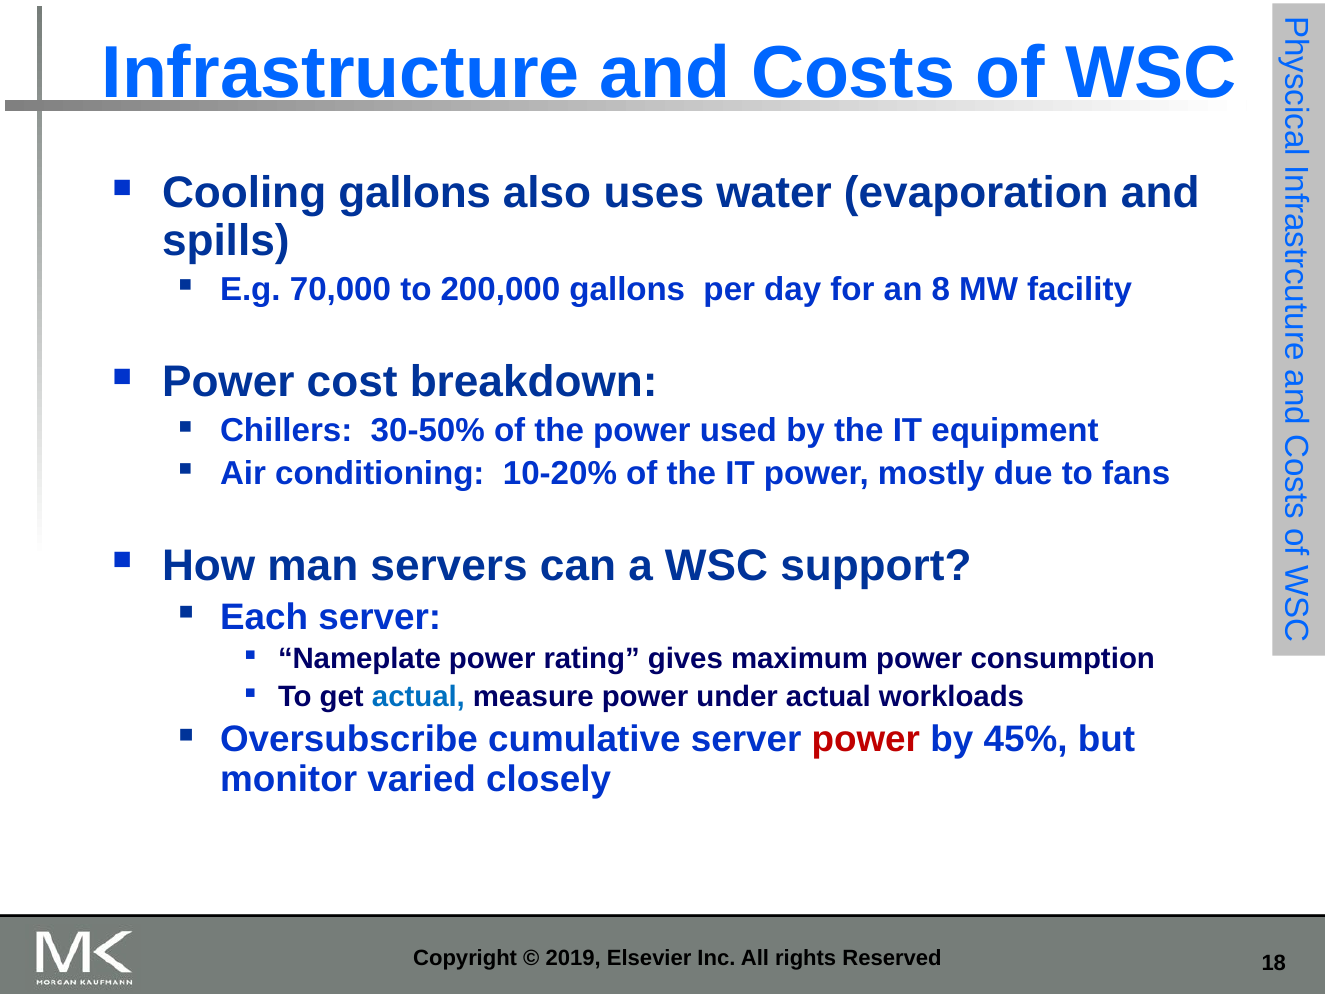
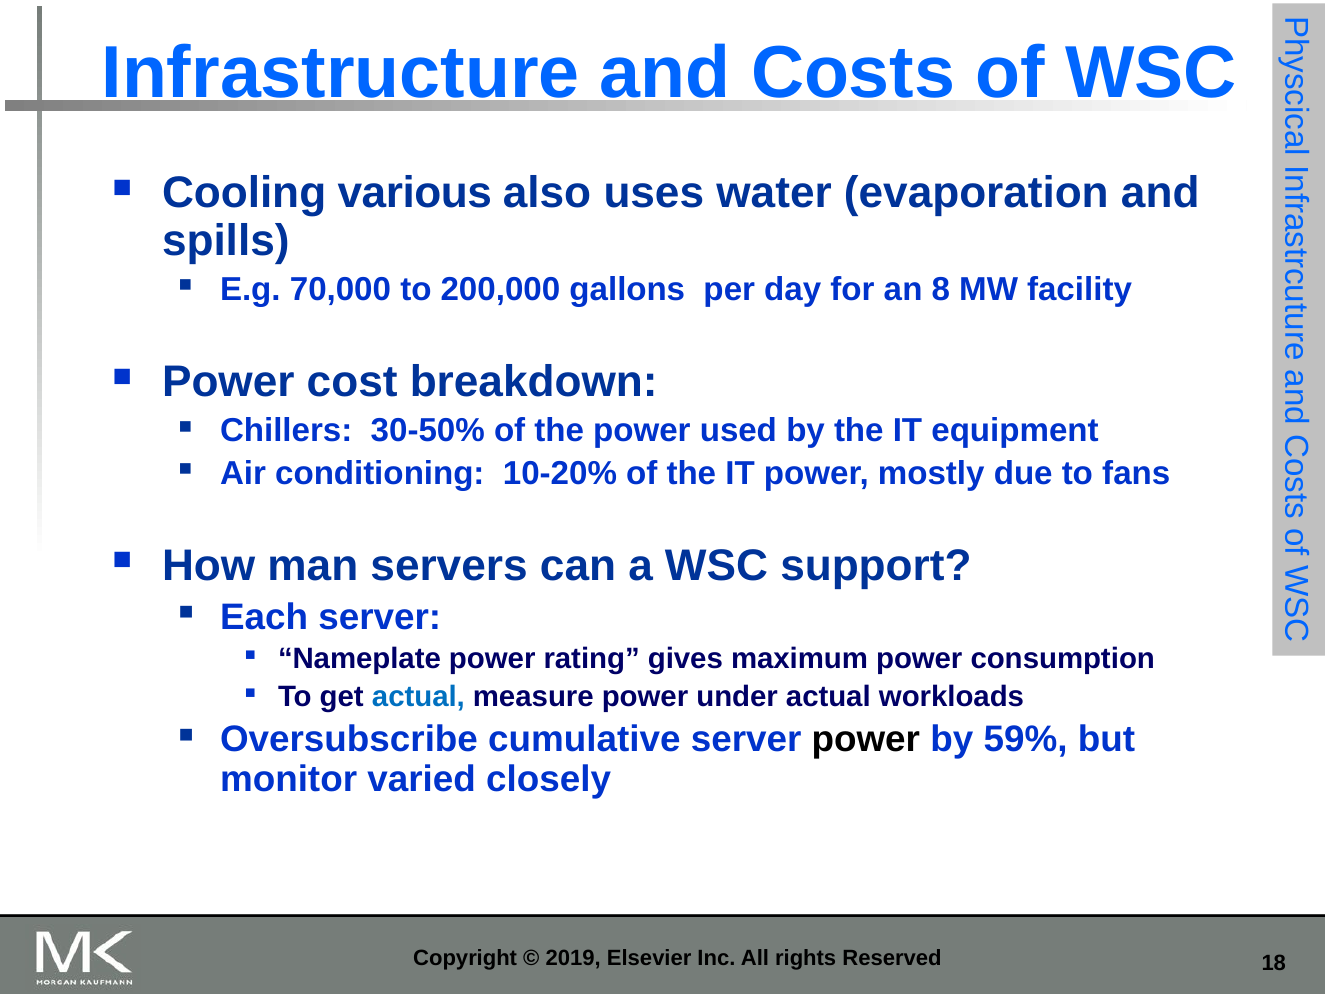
Cooling gallons: gallons -> various
power at (866, 739) colour: red -> black
45%: 45% -> 59%
